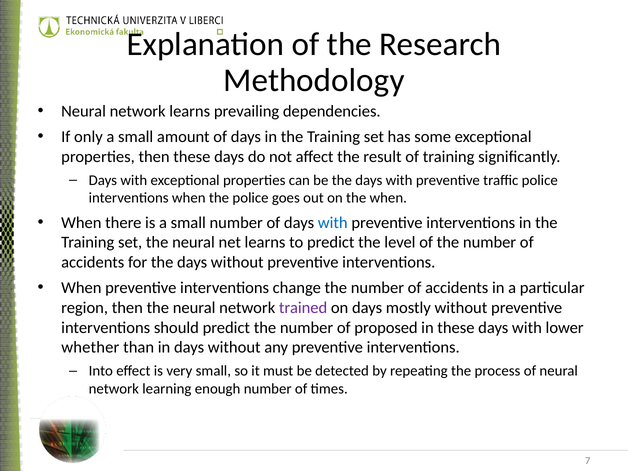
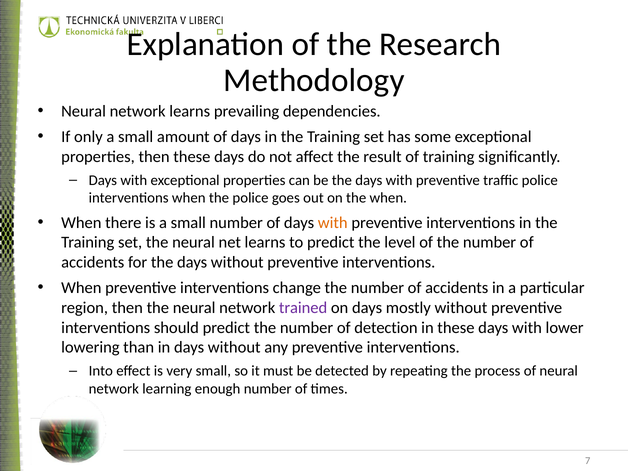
with at (333, 223) colour: blue -> orange
proposed: proposed -> detection
whether: whether -> lowering
